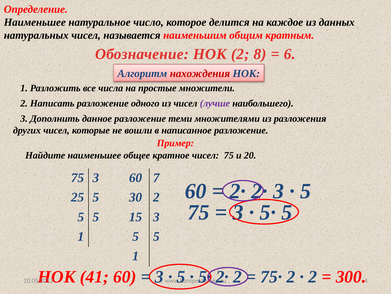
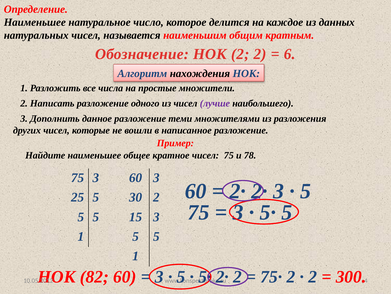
2 8: 8 -> 2
нахождения colour: red -> black
20: 20 -> 78
60 7: 7 -> 3
41: 41 -> 82
